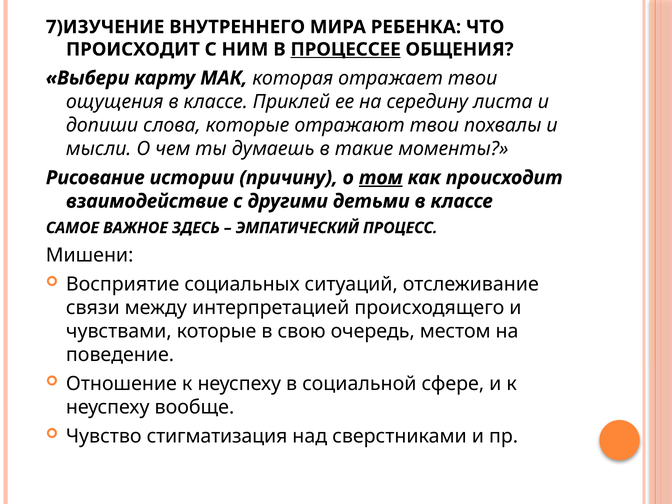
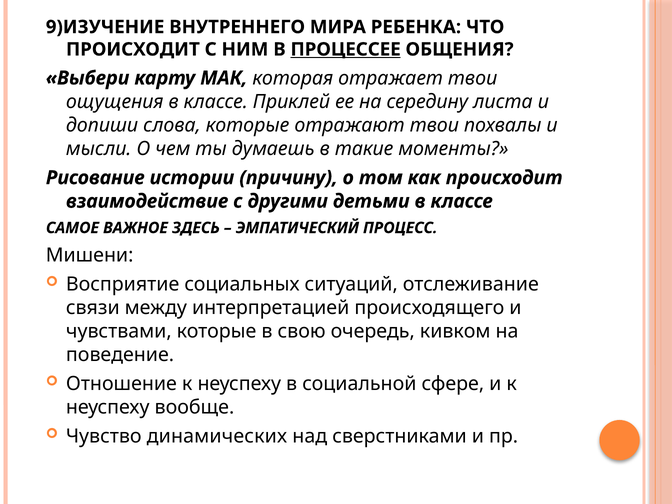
7)ИЗУЧЕНИЕ: 7)ИЗУЧЕНИЕ -> 9)ИЗУЧЕНИЕ
том underline: present -> none
местом: местом -> кивком
стигматизация: стигматизация -> динамических
